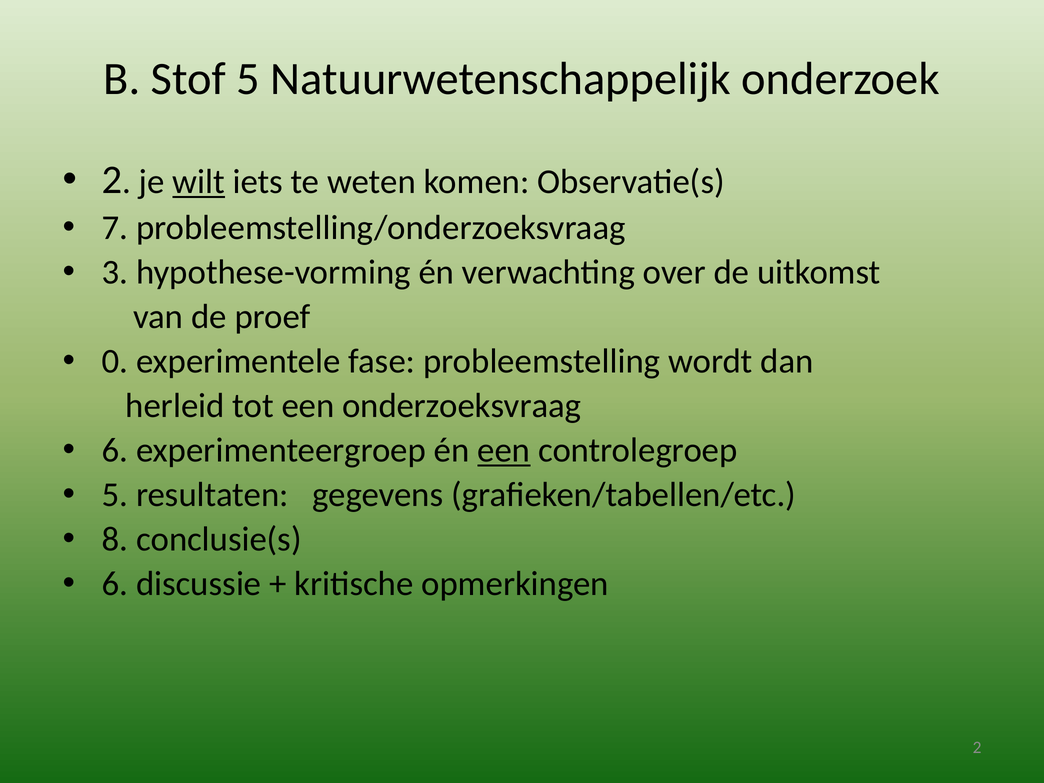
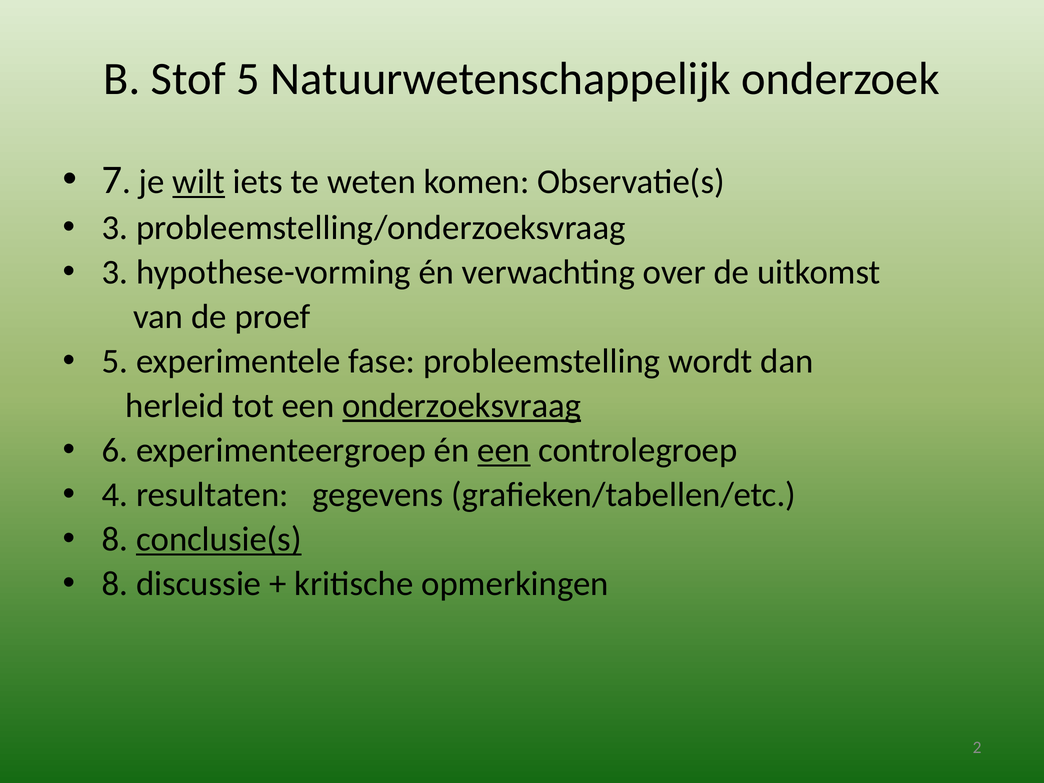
2 at (112, 180): 2 -> 7
7 at (115, 228): 7 -> 3
0 at (115, 361): 0 -> 5
onderzoeksvraag underline: none -> present
5 at (115, 495): 5 -> 4
conclusie(s underline: none -> present
6 at (115, 584): 6 -> 8
